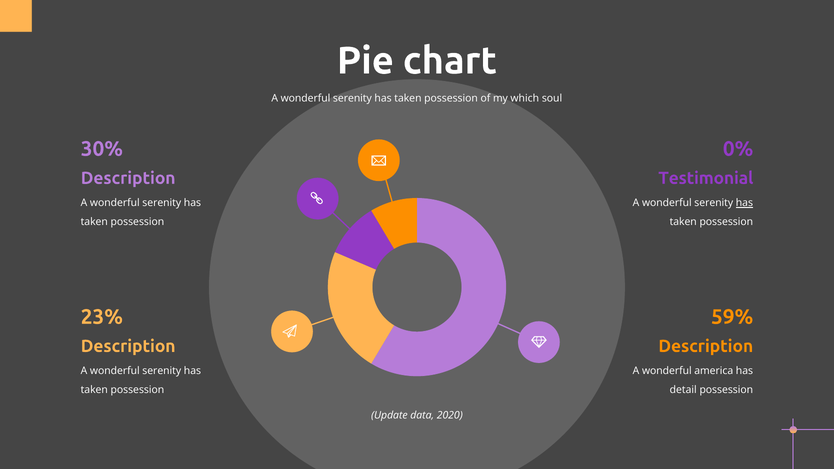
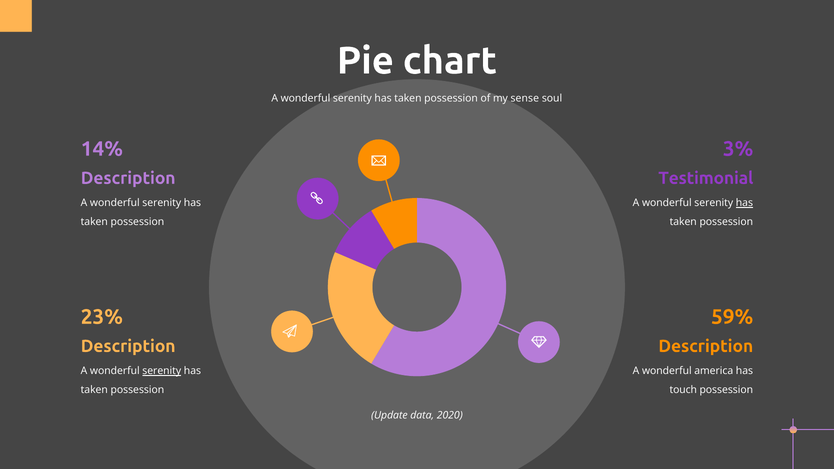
which: which -> sense
30%: 30% -> 14%
0%: 0% -> 3%
serenity at (162, 371) underline: none -> present
detail: detail -> touch
